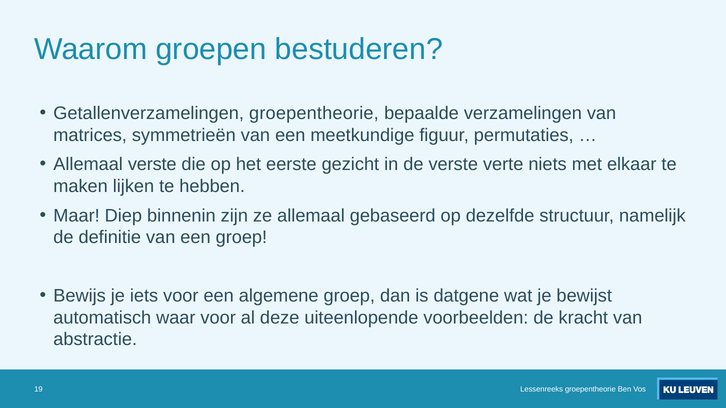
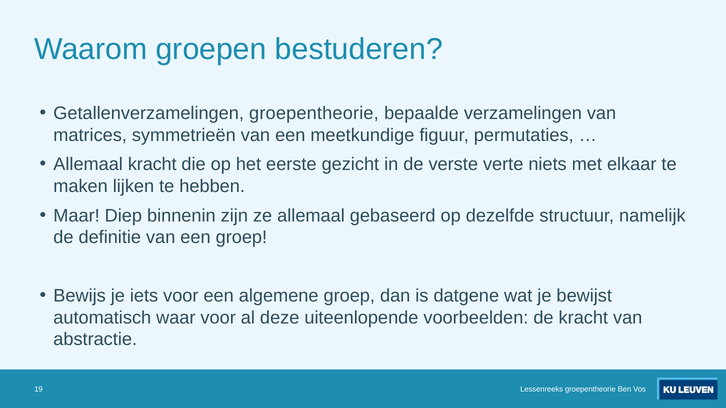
Allemaal verste: verste -> kracht
